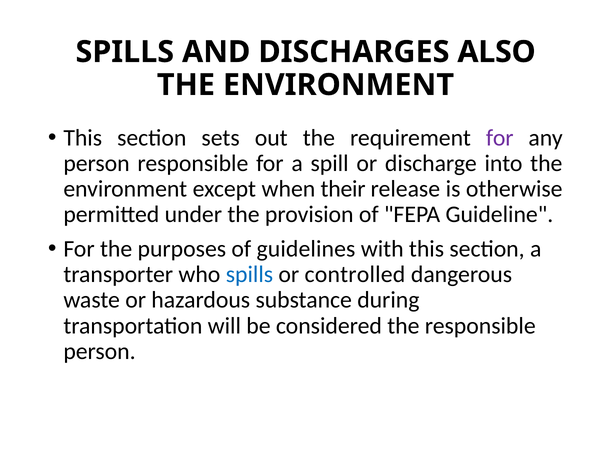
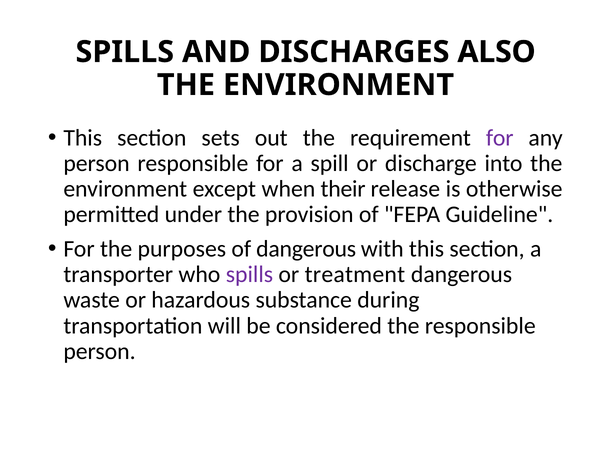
of guidelines: guidelines -> dangerous
spills at (249, 275) colour: blue -> purple
controlled: controlled -> treatment
